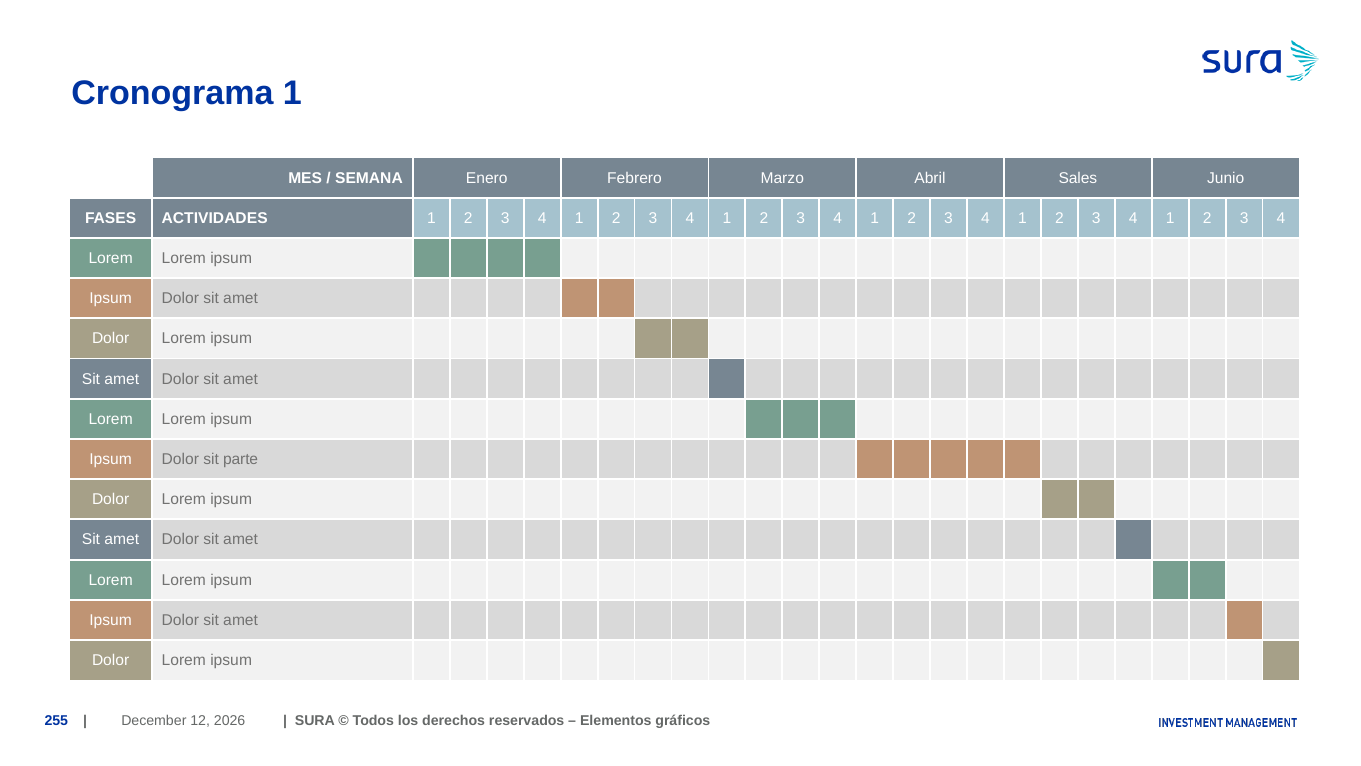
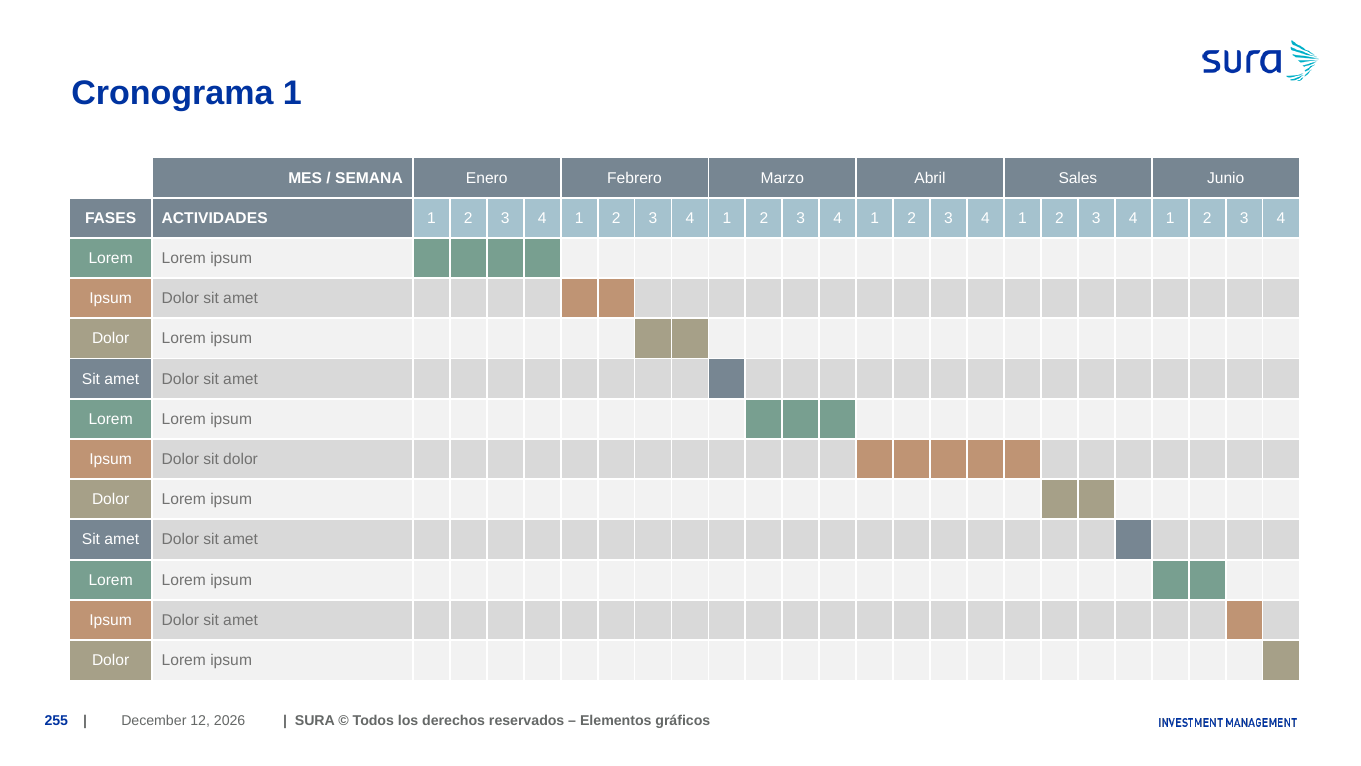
sit parte: parte -> dolor
